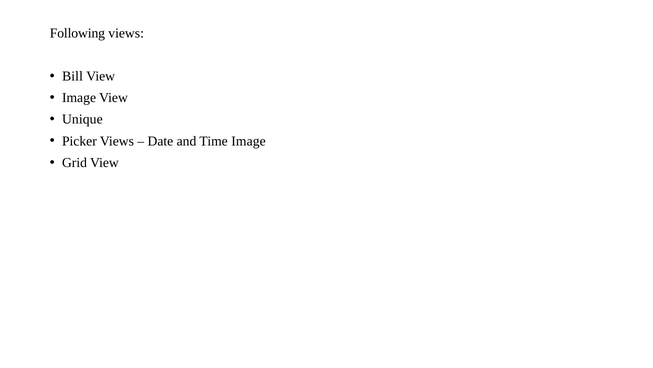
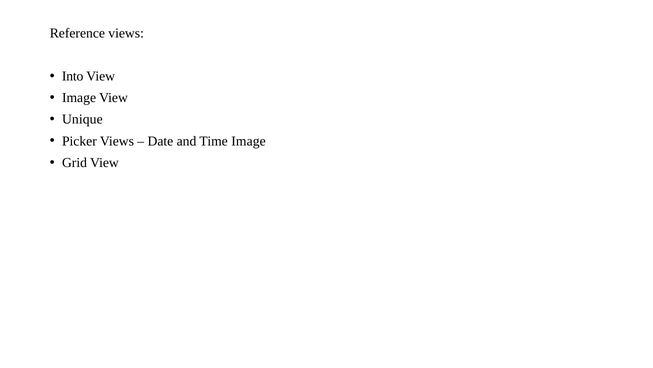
Following: Following -> Reference
Bill: Bill -> Into
